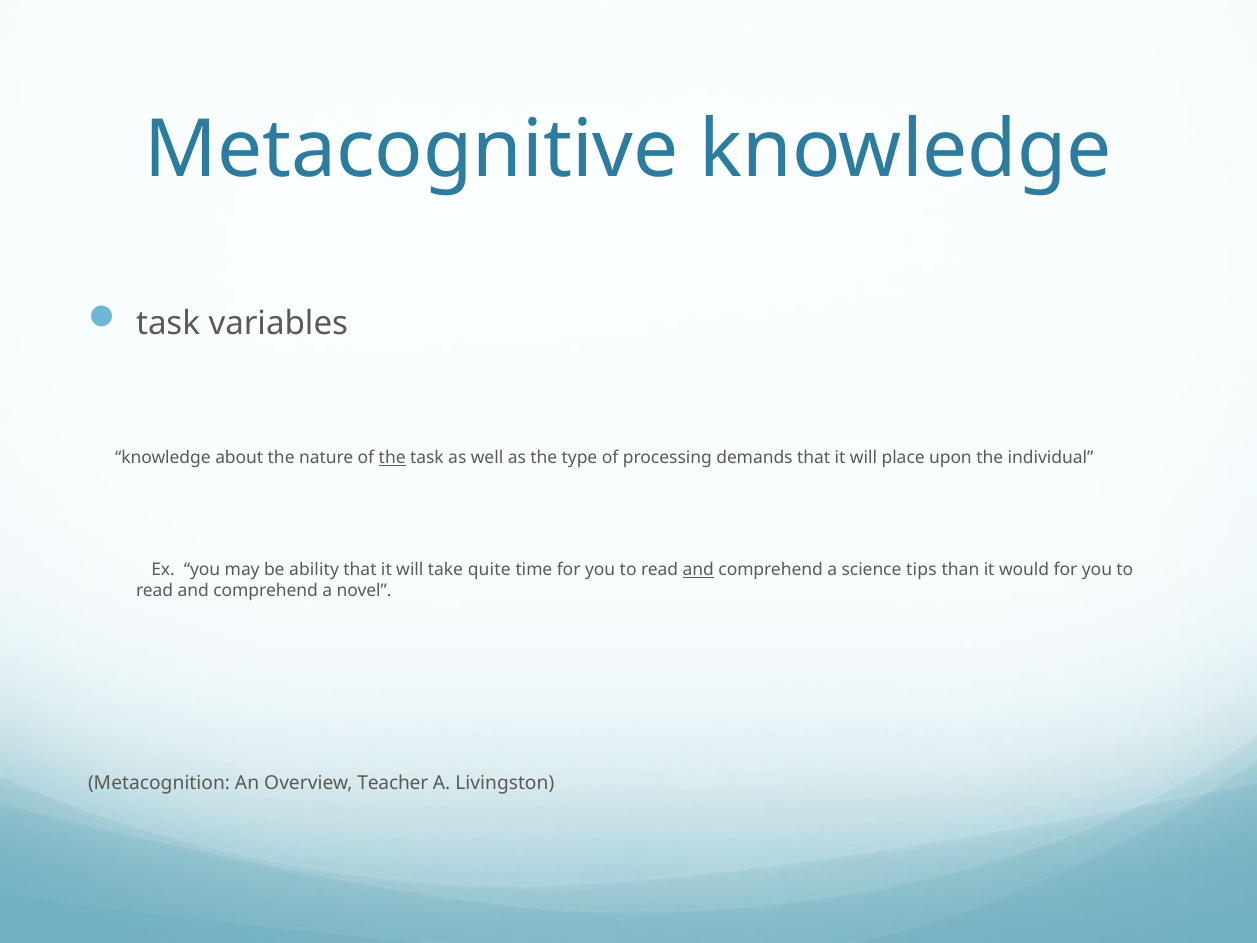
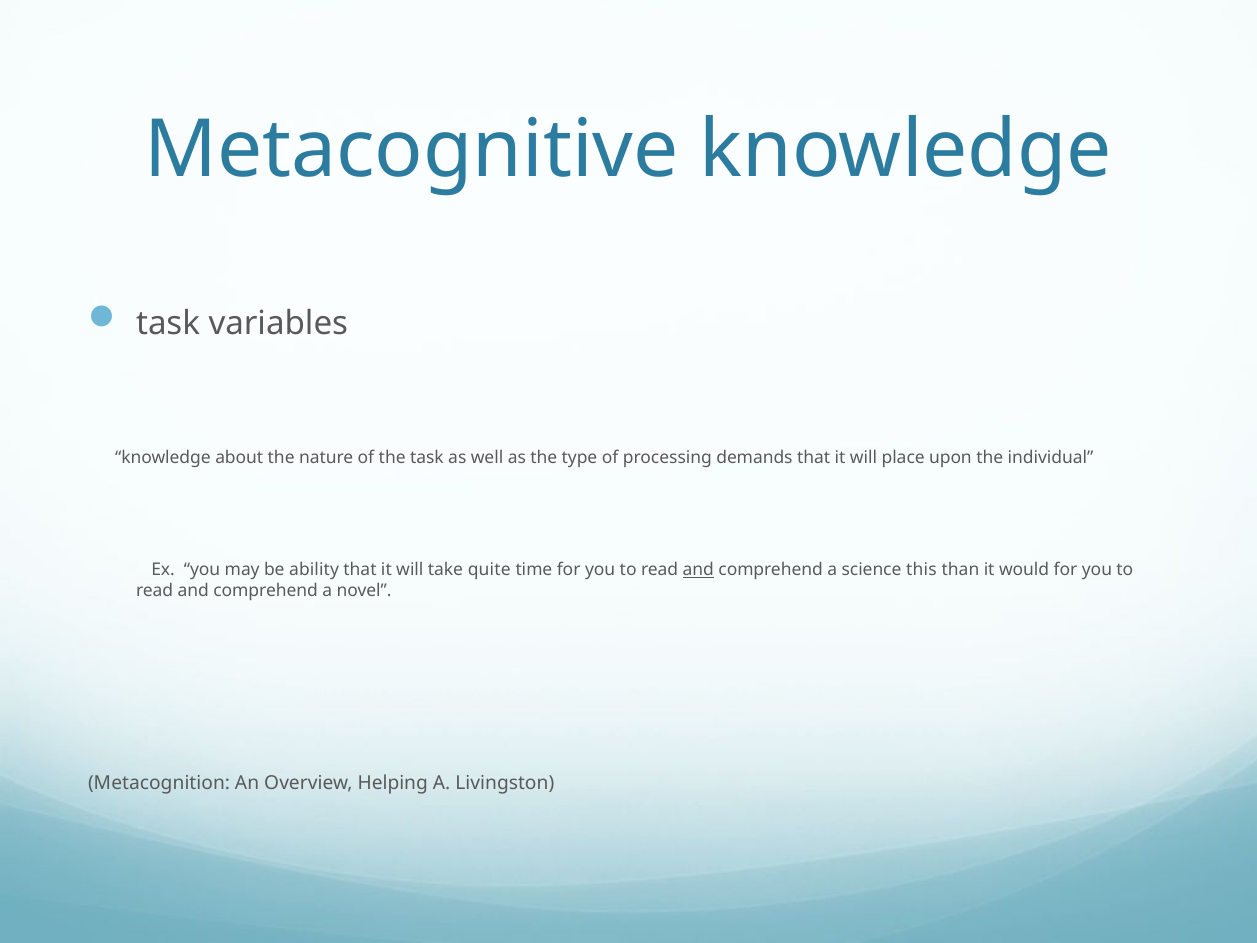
the at (392, 458) underline: present -> none
tips: tips -> this
Teacher: Teacher -> Helping
